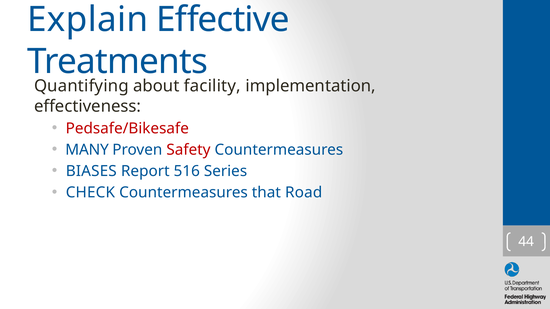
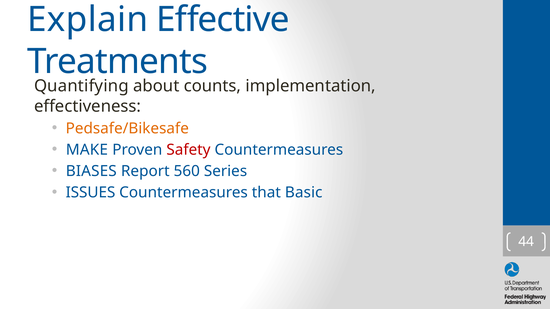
facility: facility -> counts
Pedsafe/Bikesafe colour: red -> orange
MANY: MANY -> MAKE
516: 516 -> 560
CHECK: CHECK -> ISSUES
Road: Road -> Basic
